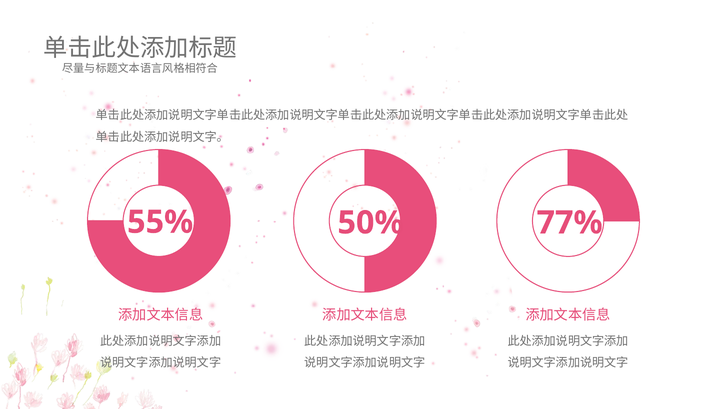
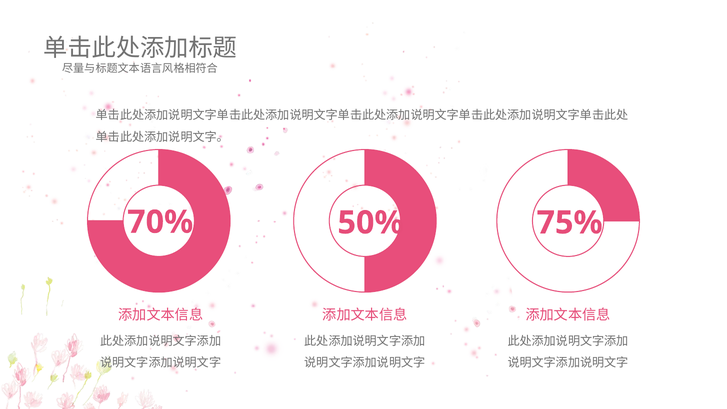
55%: 55% -> 70%
77%: 77% -> 75%
